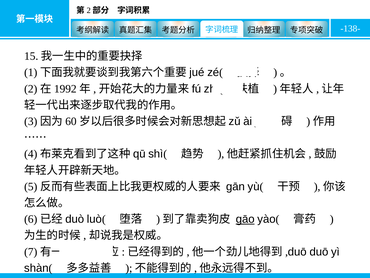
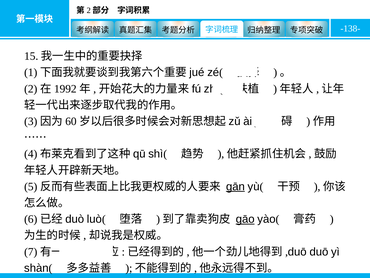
gān underline: none -> present
